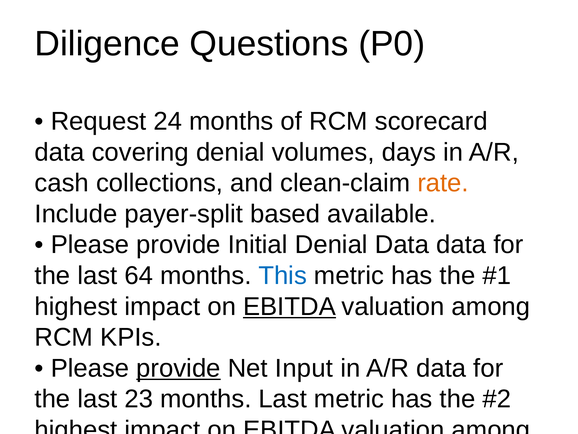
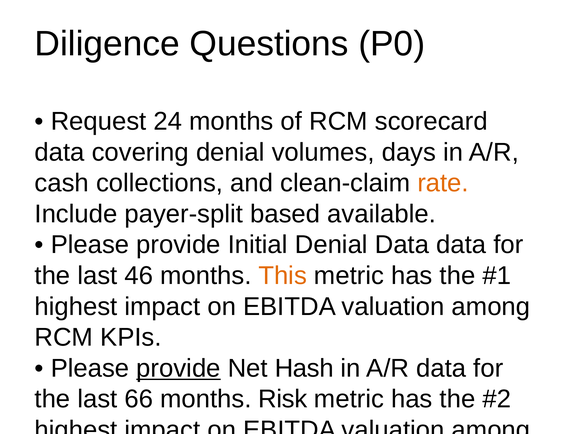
64: 64 -> 46
This at (283, 275) colour: blue -> orange
EBITDA at (289, 306) underline: present -> none
Input: Input -> Hash
23: 23 -> 66
months Last: Last -> Risk
